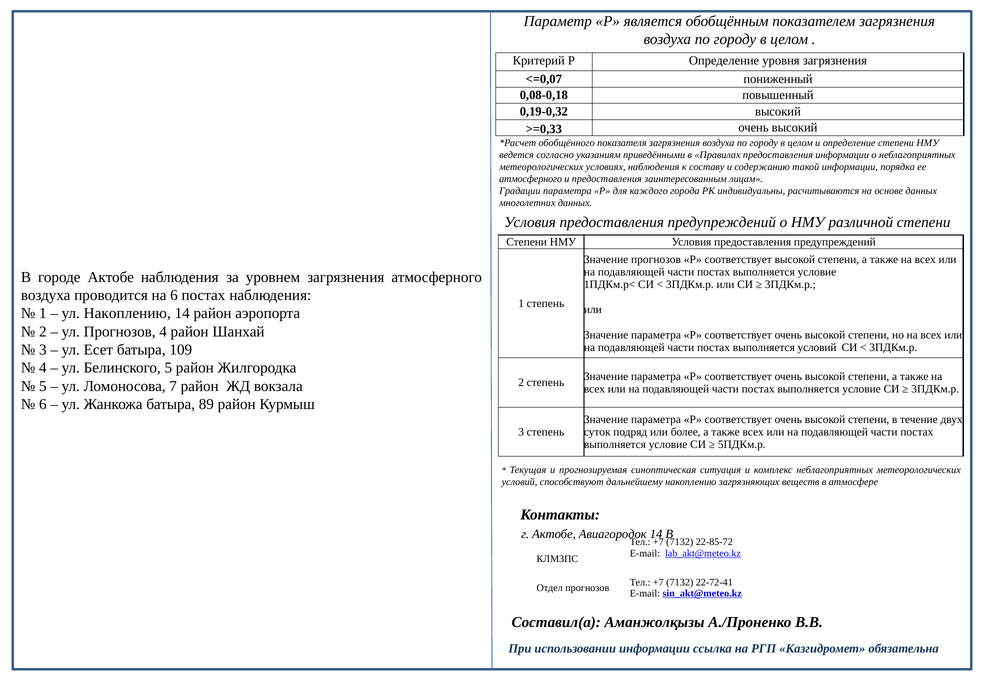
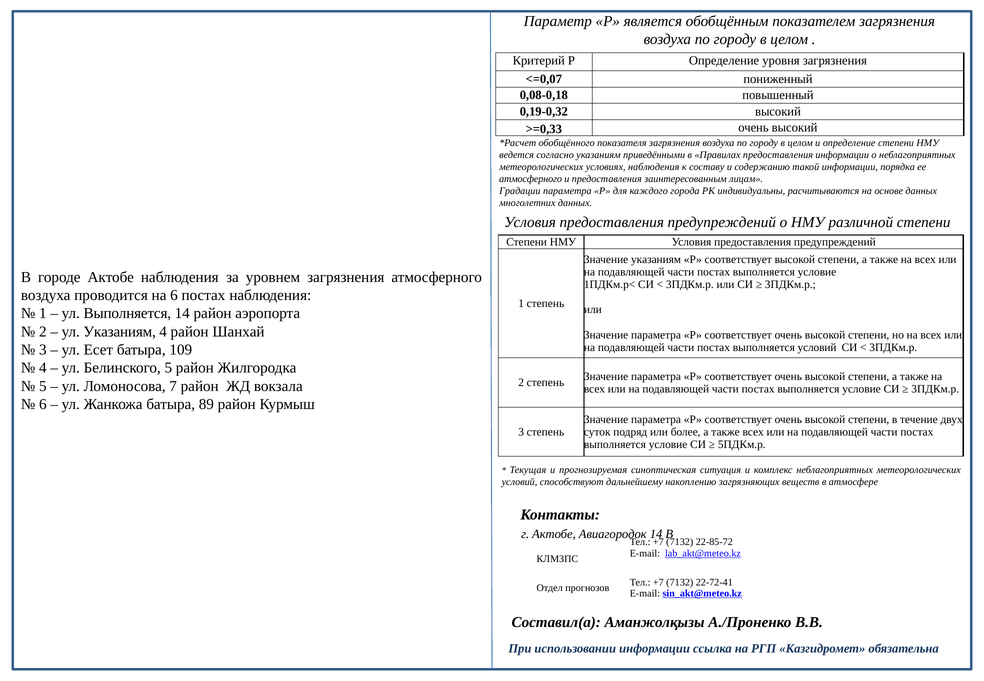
Значение прогнозов: прогнозов -> указаниям
ул Накоплению: Накоплению -> Выполняется
ул Прогнозов: Прогнозов -> Указаниям
